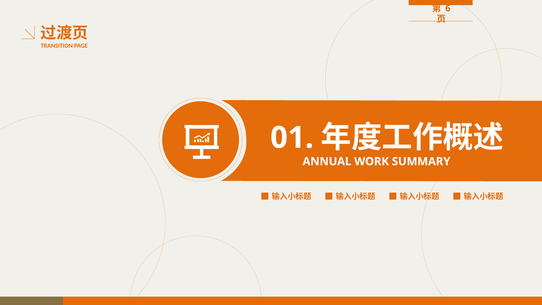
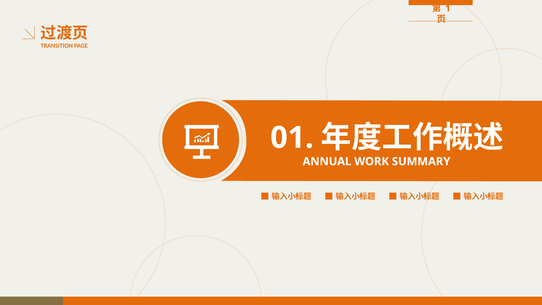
6: 6 -> 1
